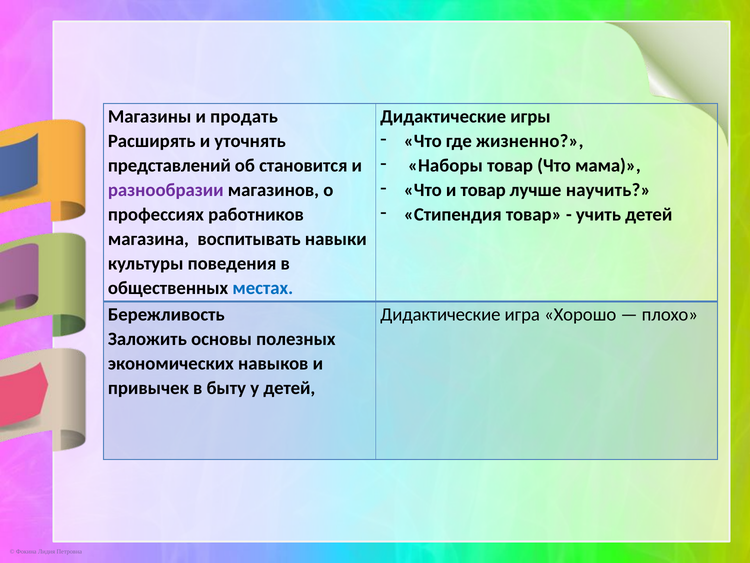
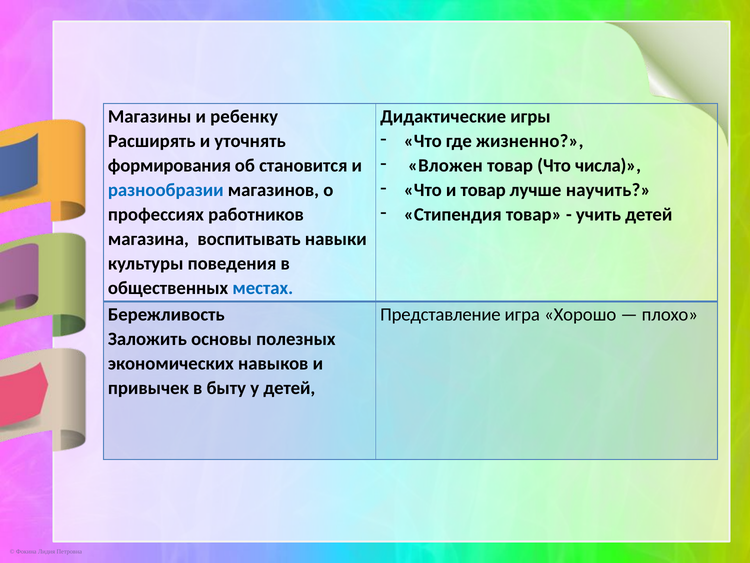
продать: продать -> ребенку
Наборы: Наборы -> Вложен
мама: мама -> числа
представлений: представлений -> формирования
разнообразии colour: purple -> blue
Дидактические at (440, 314): Дидактические -> Представление
